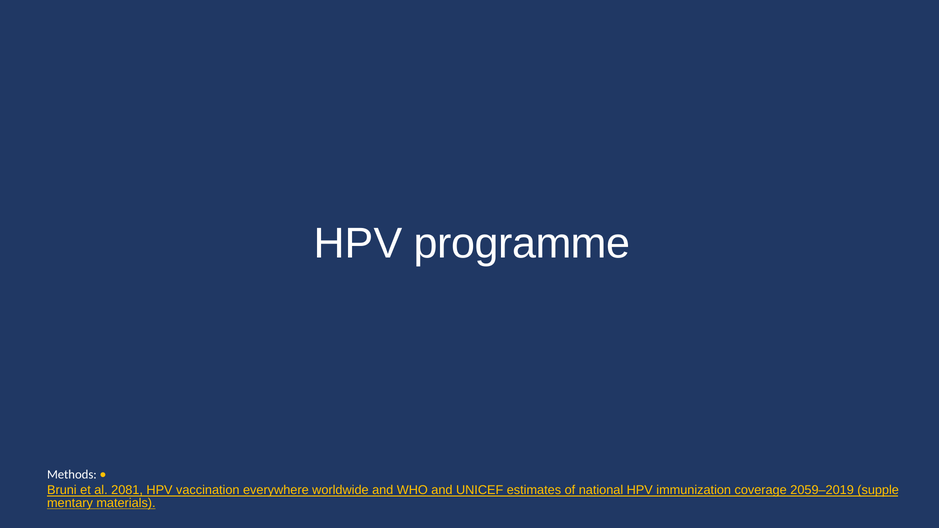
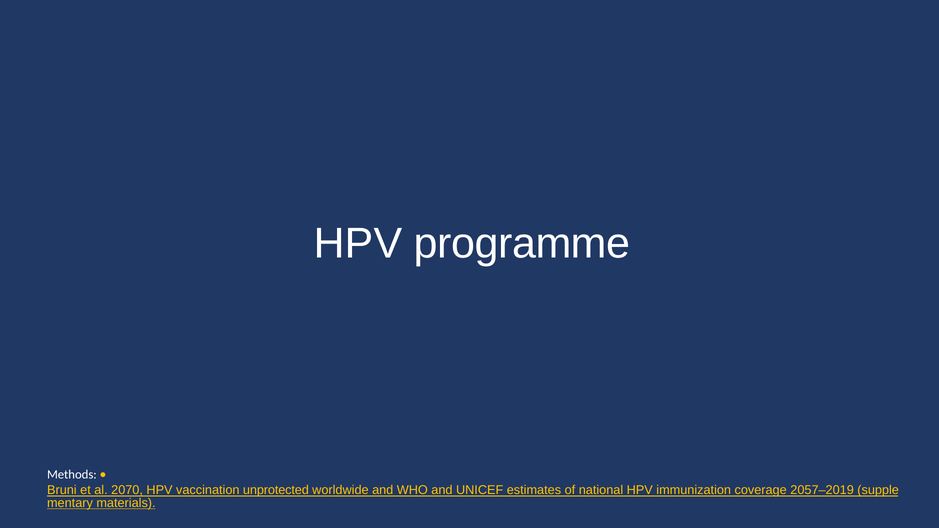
2081: 2081 -> 2070
everywhere: everywhere -> unprotected
2059–2019: 2059–2019 -> 2057–2019
